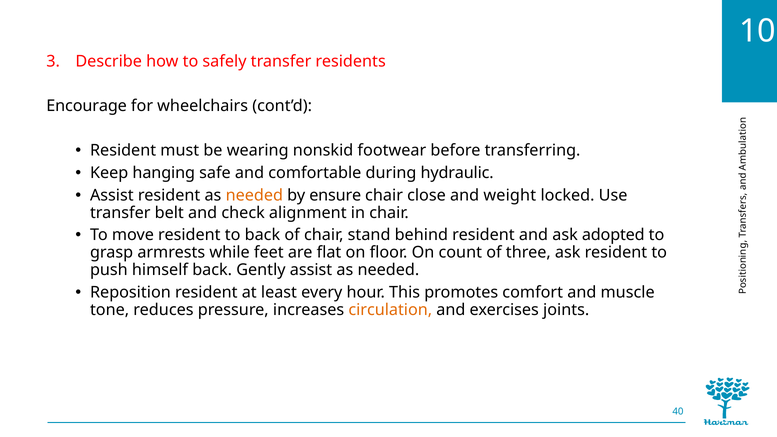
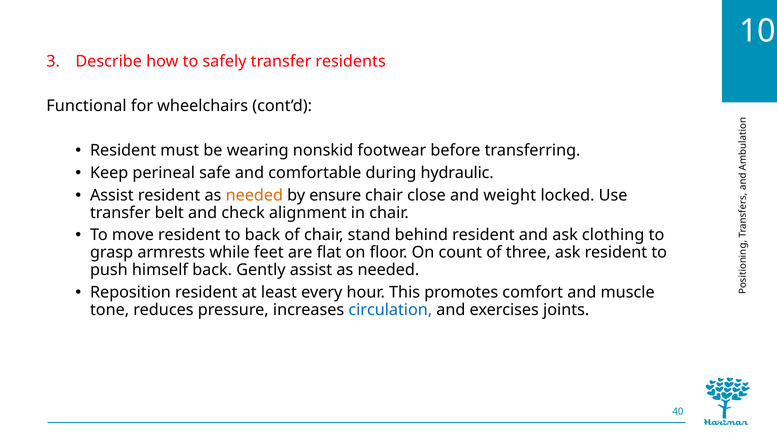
Encourage: Encourage -> Functional
hanging: hanging -> perineal
adopted: adopted -> clothing
circulation colour: orange -> blue
